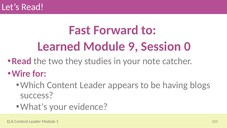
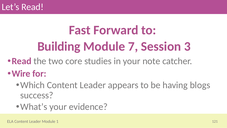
Learned: Learned -> Building
9: 9 -> 7
0: 0 -> 3
they: they -> core
